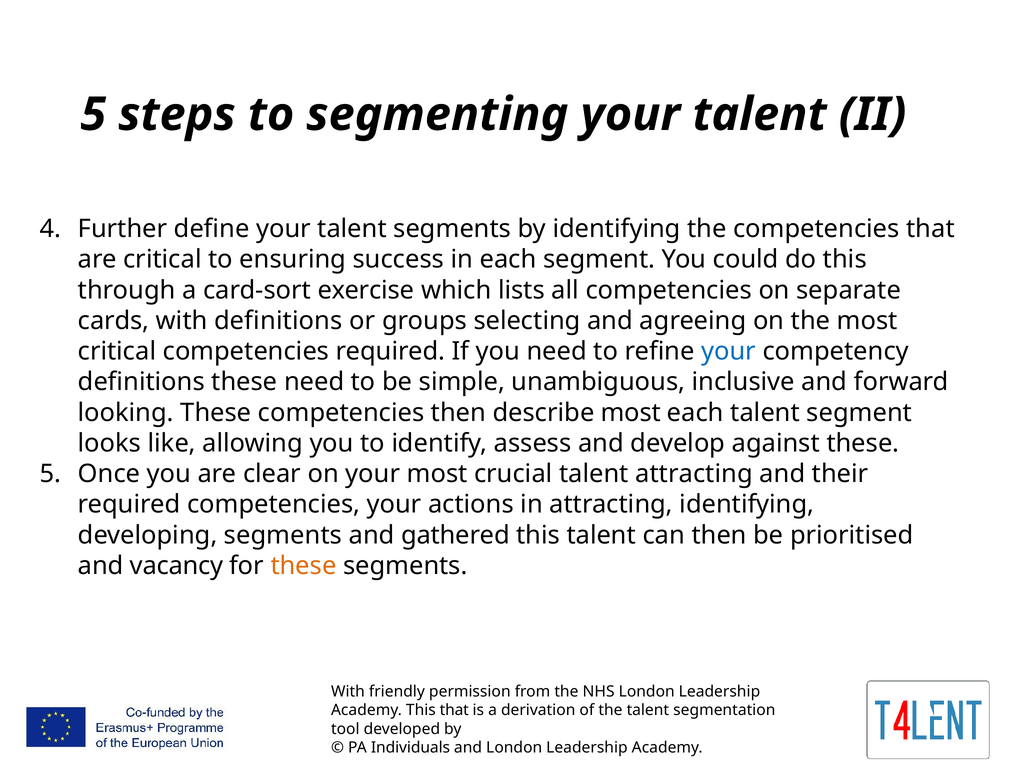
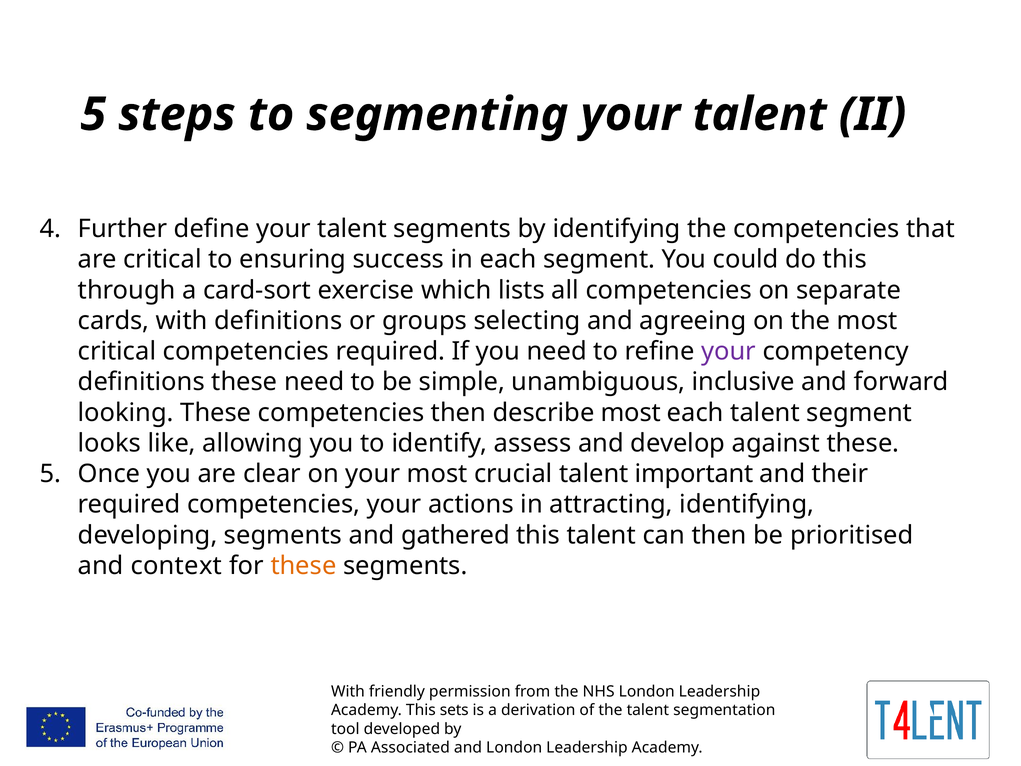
your at (729, 351) colour: blue -> purple
talent attracting: attracting -> important
vacancy: vacancy -> context
This that: that -> sets
Individuals: Individuals -> Associated
